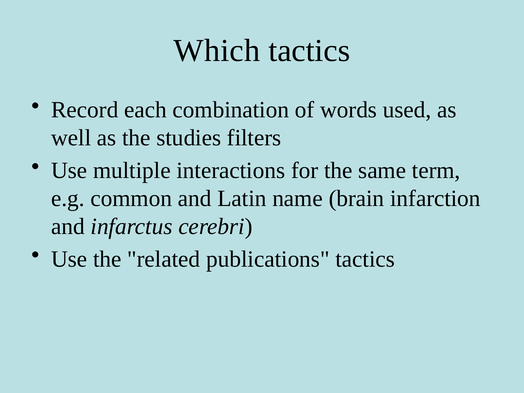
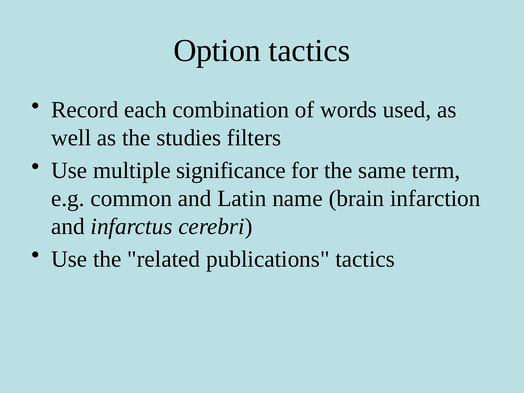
Which: Which -> Option
interactions: interactions -> significance
